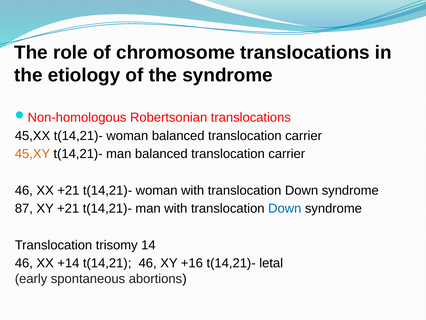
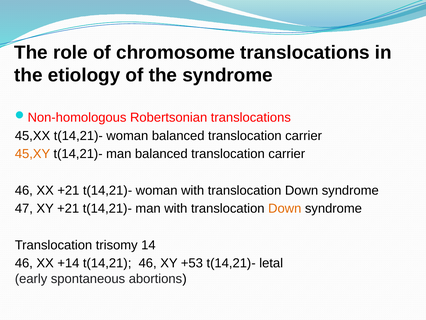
87: 87 -> 47
Down at (285, 208) colour: blue -> orange
+16: +16 -> +53
